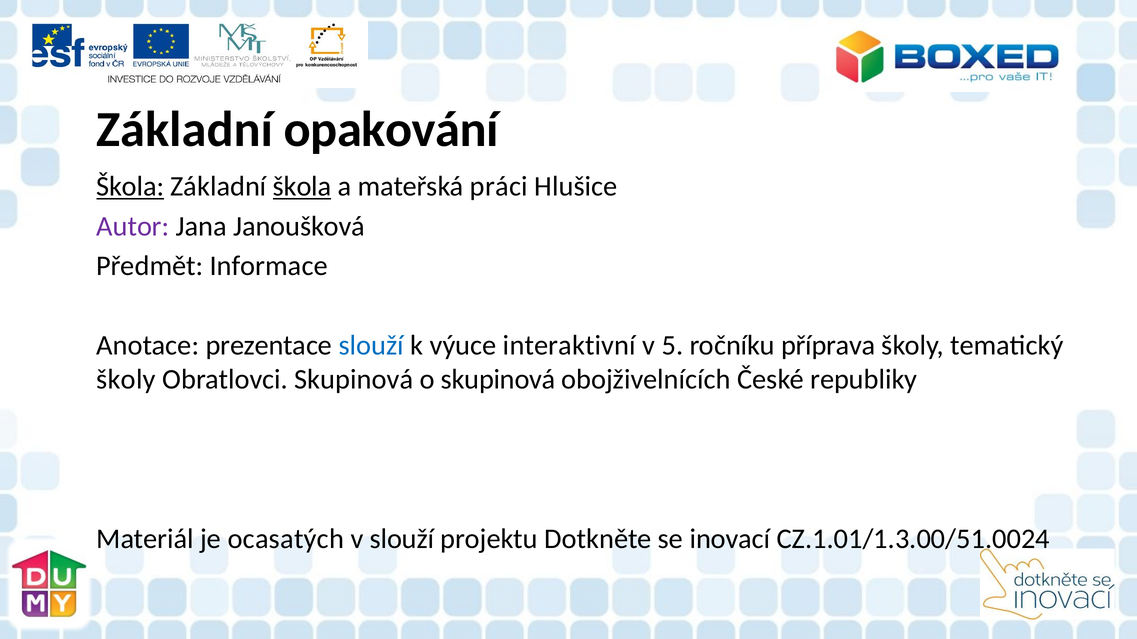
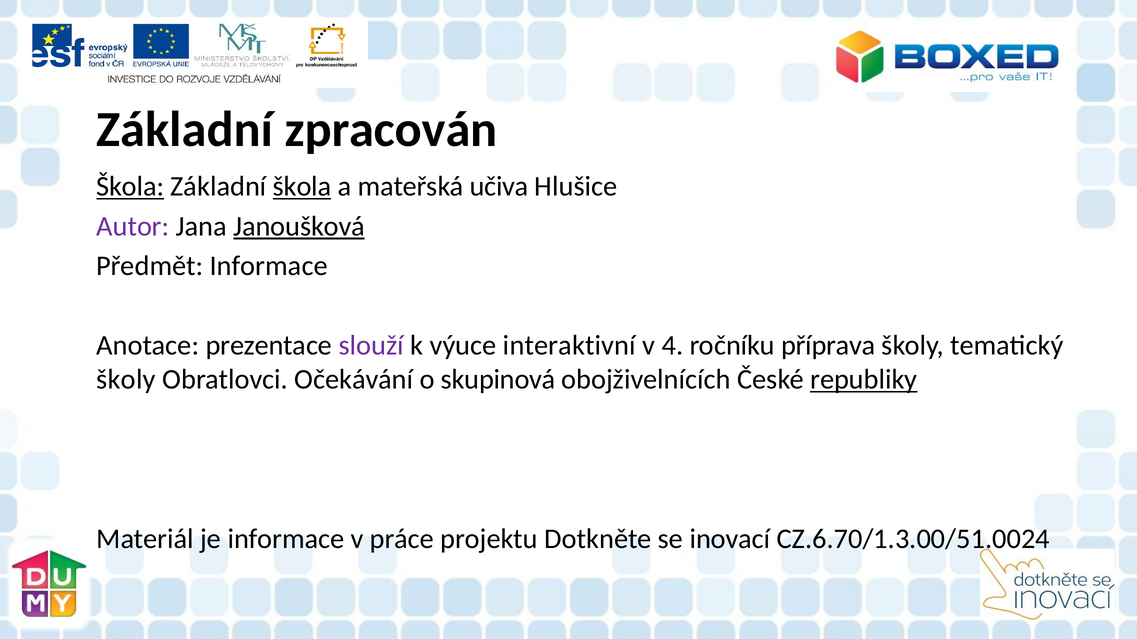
opakování: opakování -> zpracován
práci: práci -> učiva
Janoušková underline: none -> present
slouží at (371, 346) colour: blue -> purple
5: 5 -> 4
Obratlovci Skupinová: Skupinová -> Očekávání
republiky underline: none -> present
je ocasatých: ocasatých -> informace
v slouží: slouží -> práce
CZ.1.01/1.3.00/51.0024: CZ.1.01/1.3.00/51.0024 -> CZ.6.70/1.3.00/51.0024
